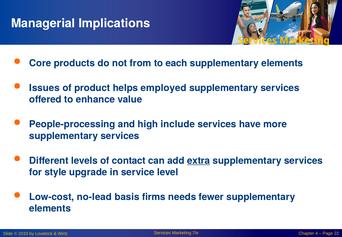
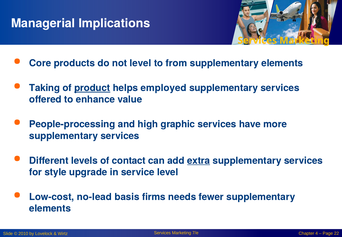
not from: from -> level
each: each -> from
Issues: Issues -> Taking
product underline: none -> present
include: include -> graphic
